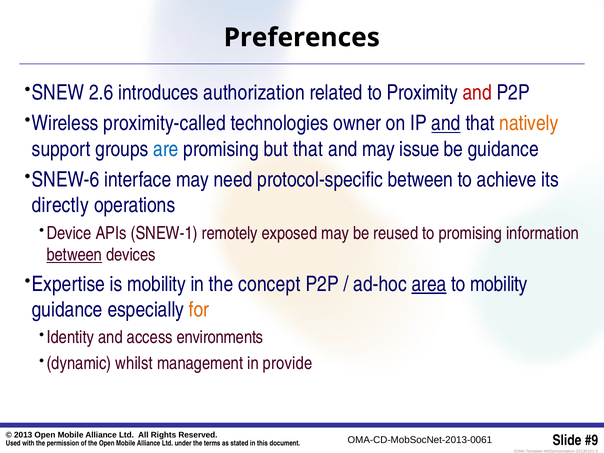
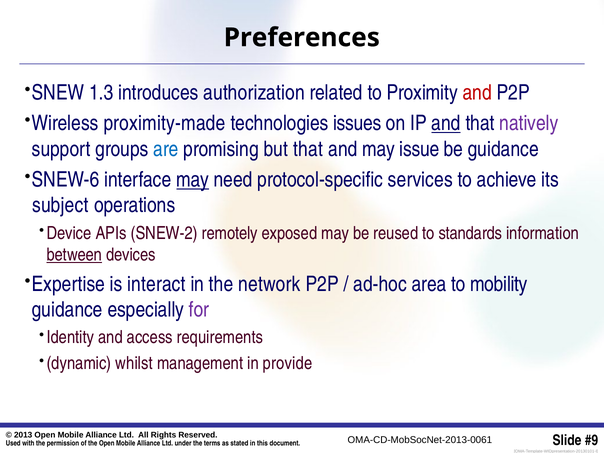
2.6: 2.6 -> 1.3
proximity-called: proximity-called -> proximity-made
owner: owner -> issues
natively colour: orange -> purple
may at (193, 180) underline: none -> present
protocol-specific between: between -> services
directly: directly -> subject
SNEW-1: SNEW-1 -> SNEW-2
to promising: promising -> standards
is mobility: mobility -> interact
concept: concept -> network
area underline: present -> none
for colour: orange -> purple
environments: environments -> requirements
